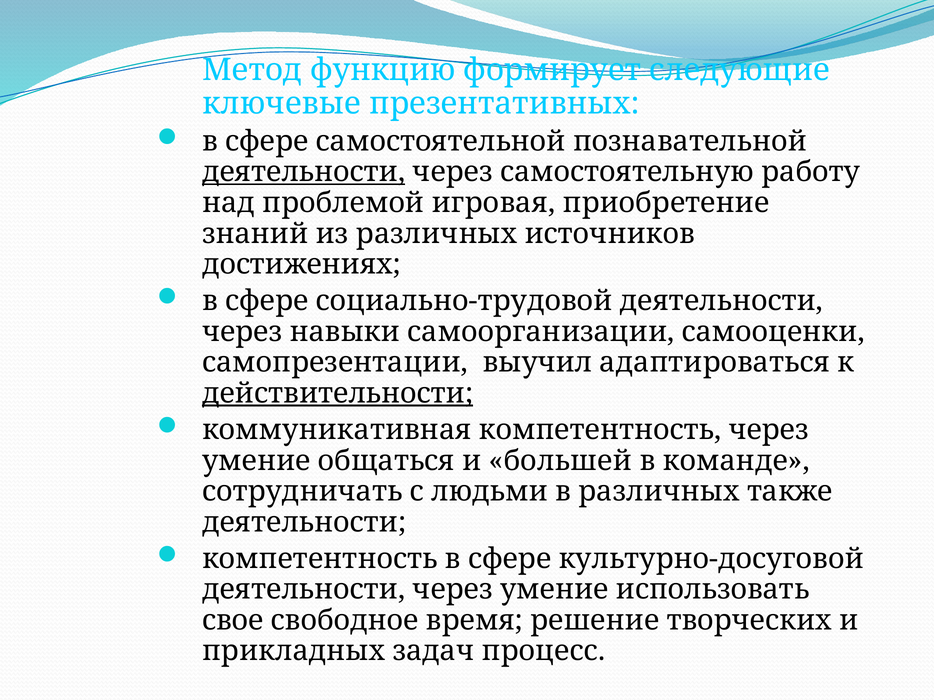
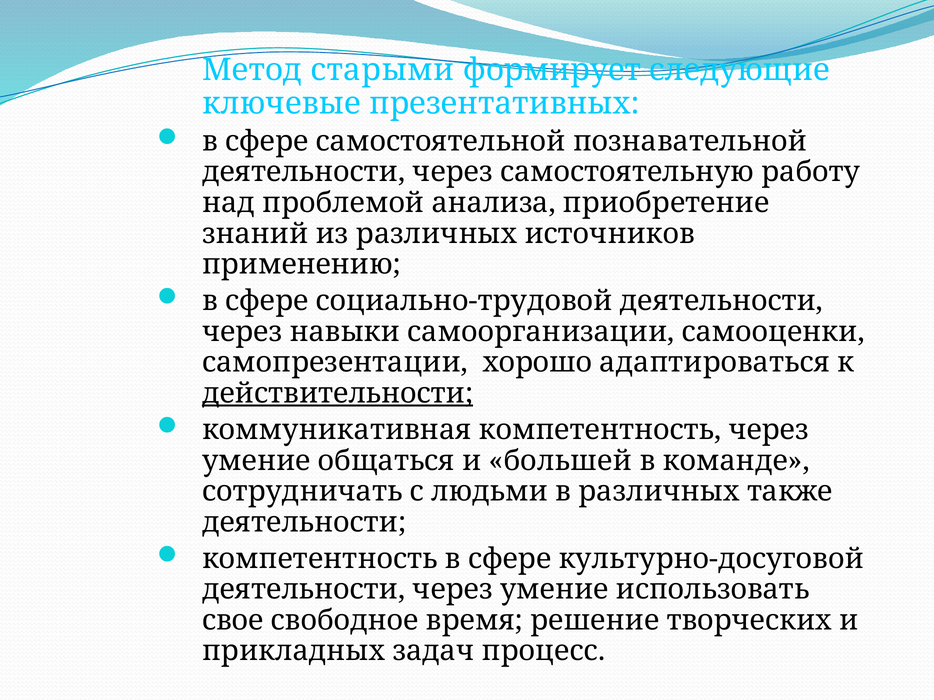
функцию: функцию -> старыми
деятельности at (304, 172) underline: present -> none
игровая: игровая -> анализа
достижениях: достижениях -> применению
выучил: выучил -> хорошо
